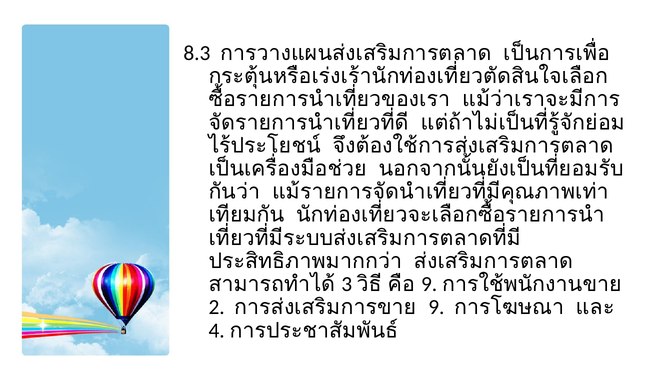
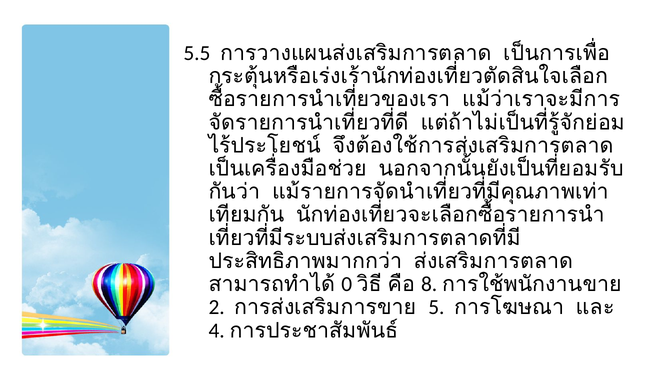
8.3: 8.3 -> 5.5
3: 3 -> 0
9 at (429, 284): 9 -> 8
9 at (436, 307): 9 -> 5
